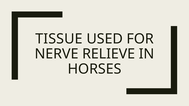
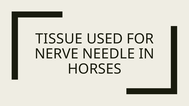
RELIEVE: RELIEVE -> NEEDLE
